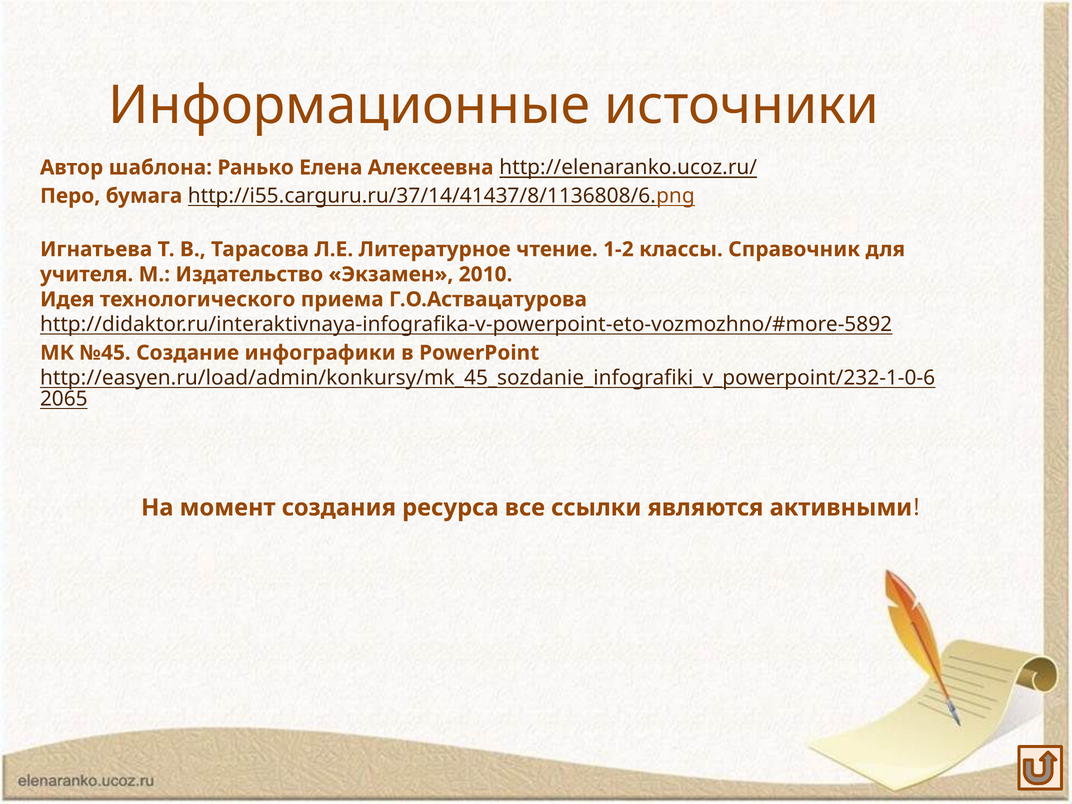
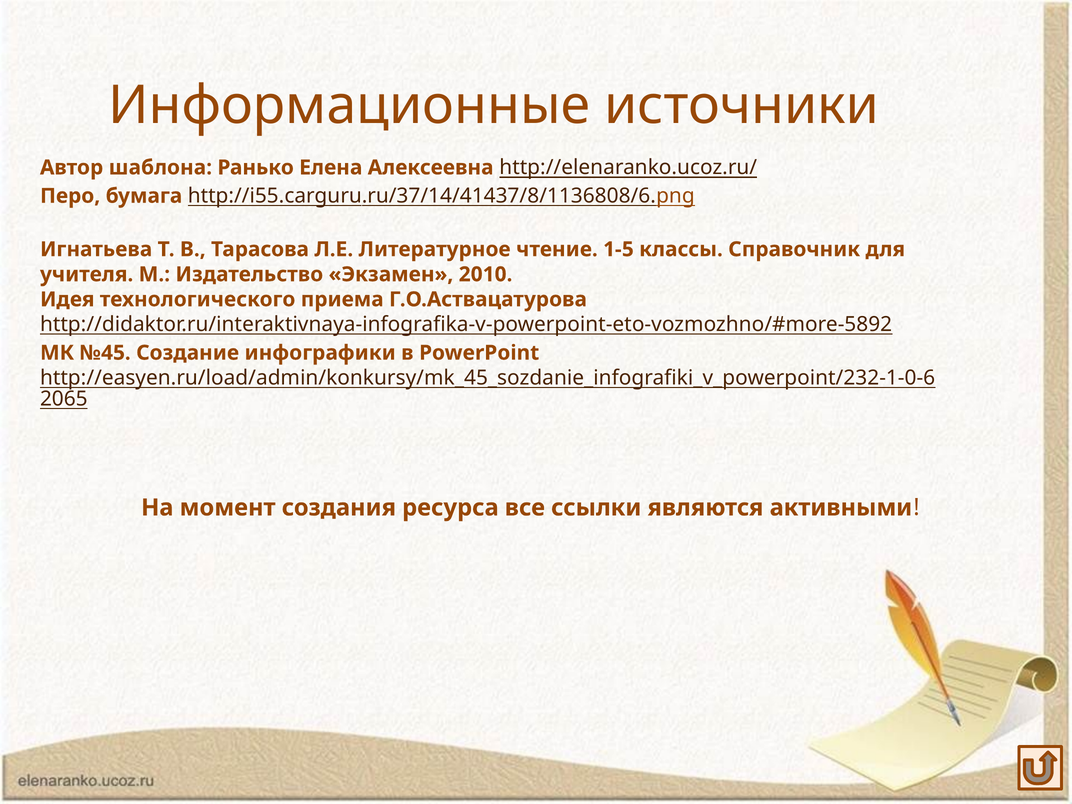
1-2: 1-2 -> 1-5
